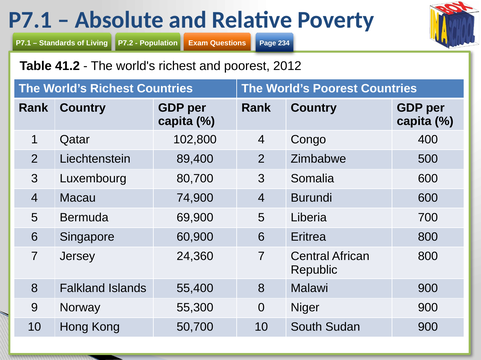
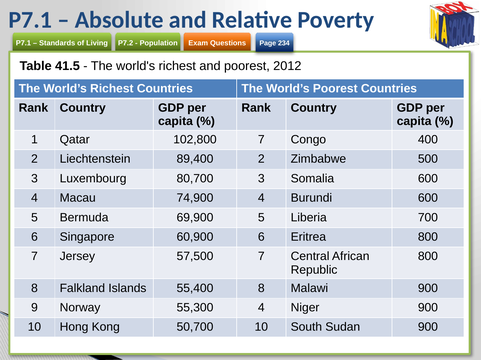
41.2: 41.2 -> 41.5
102,800 4: 4 -> 7
24,360: 24,360 -> 57,500
55,300 0: 0 -> 4
